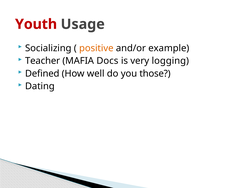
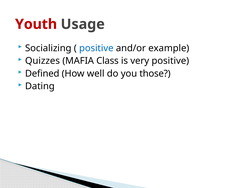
positive at (96, 48) colour: orange -> blue
Teacher: Teacher -> Quizzes
Docs: Docs -> Class
very logging: logging -> positive
